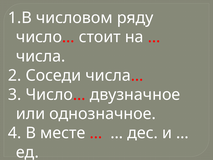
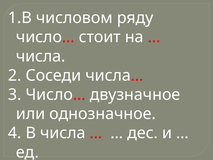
В месте: месте -> числа
